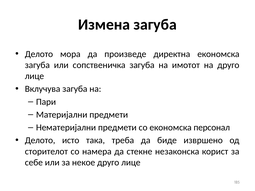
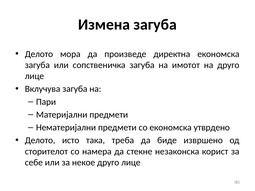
персонал: персонал -> утврдено
